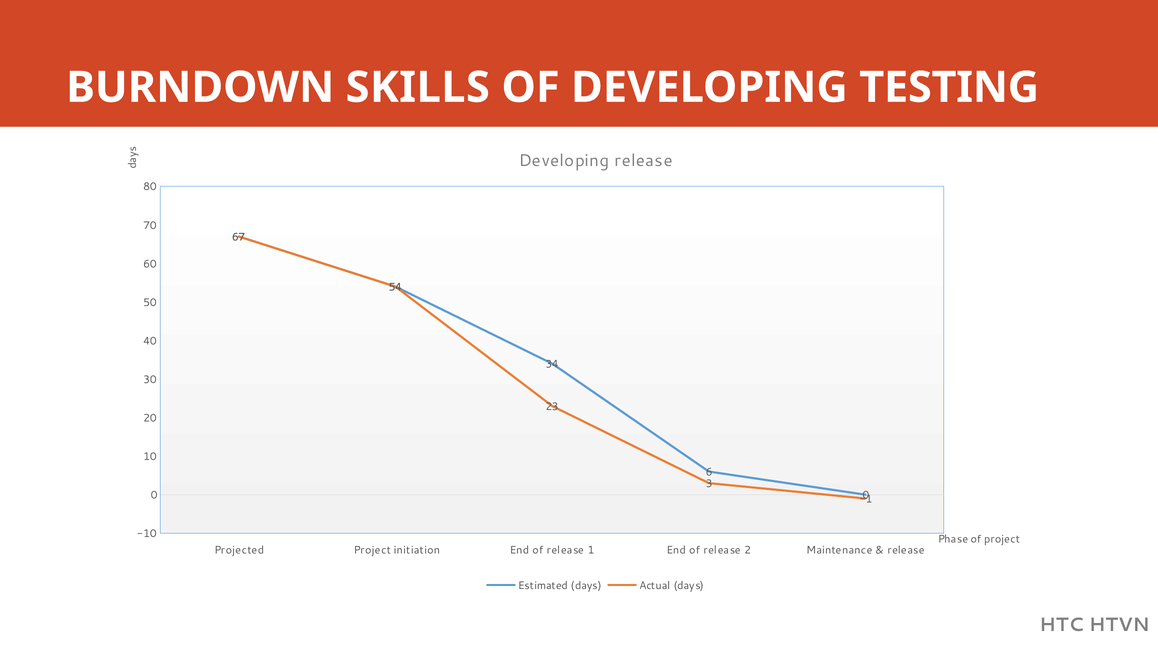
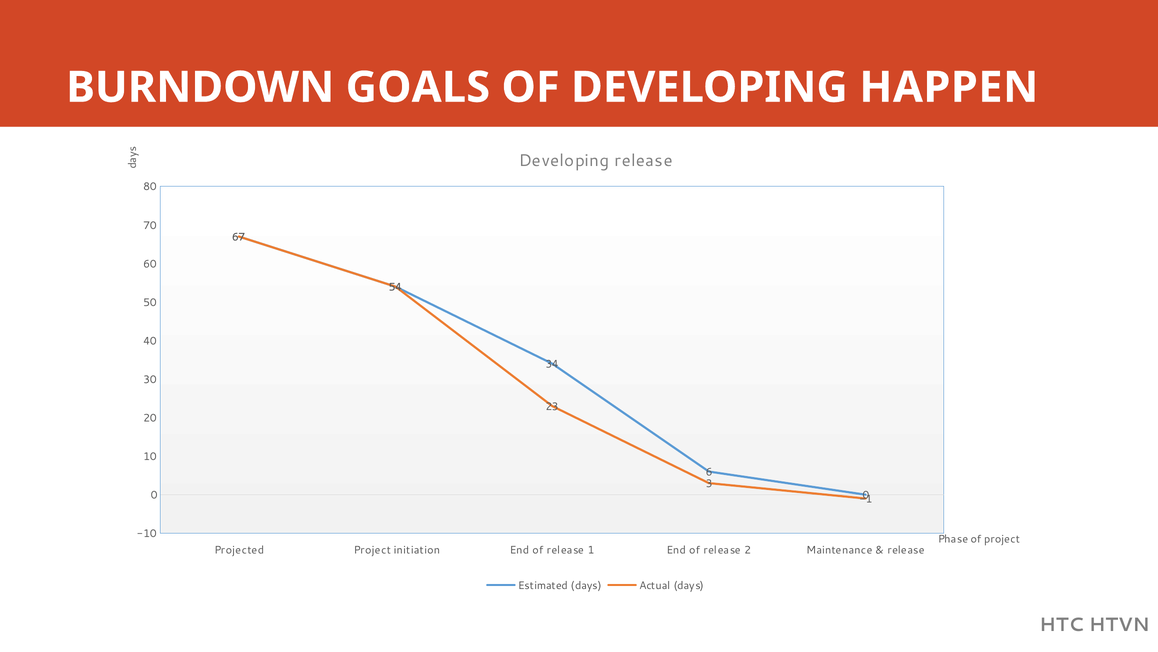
SKILLS: SKILLS -> GOALS
TESTING: TESTING -> HAPPEN
